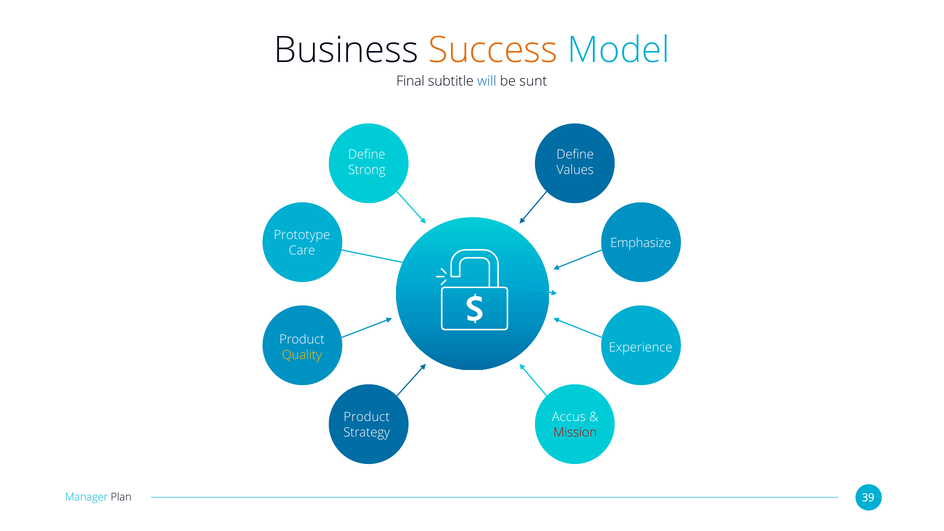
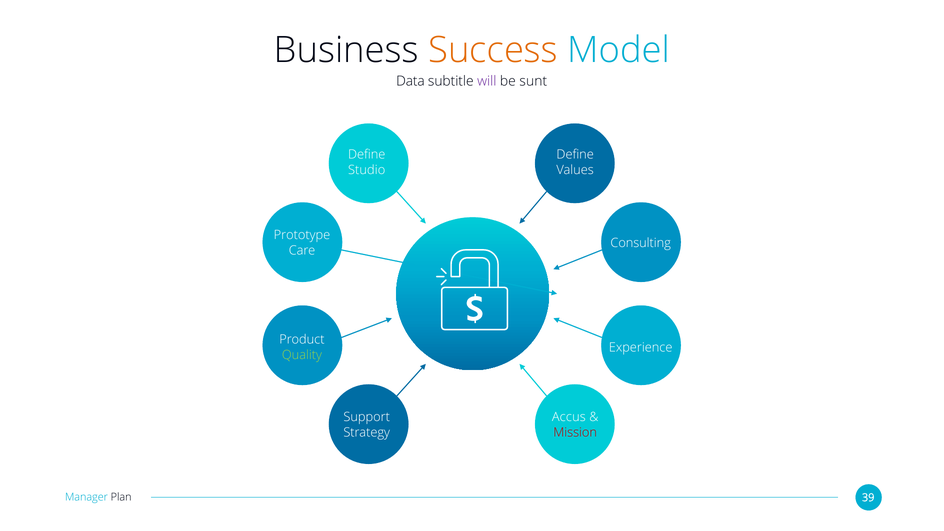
Final: Final -> Data
will colour: blue -> purple
Strong: Strong -> Studio
Emphasize: Emphasize -> Consulting
Quality colour: yellow -> light green
Product at (367, 417): Product -> Support
